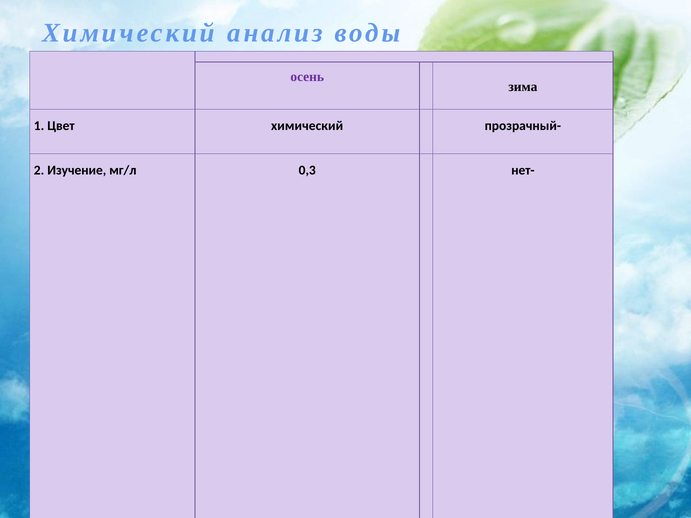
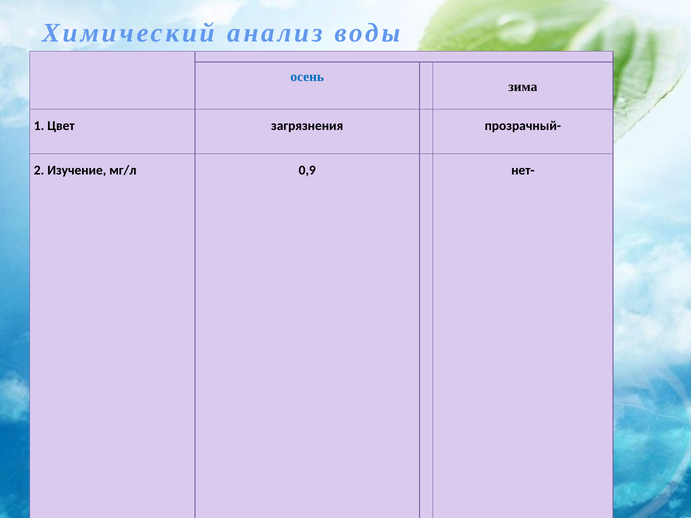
осень colour: purple -> blue
Цвет химический: химический -> загрязнения
0,3: 0,3 -> 0,9
